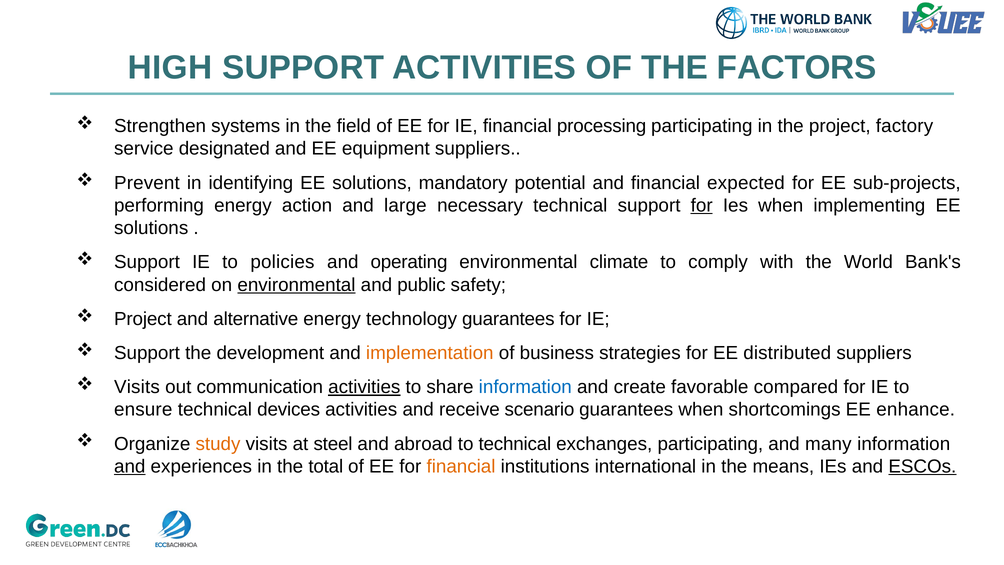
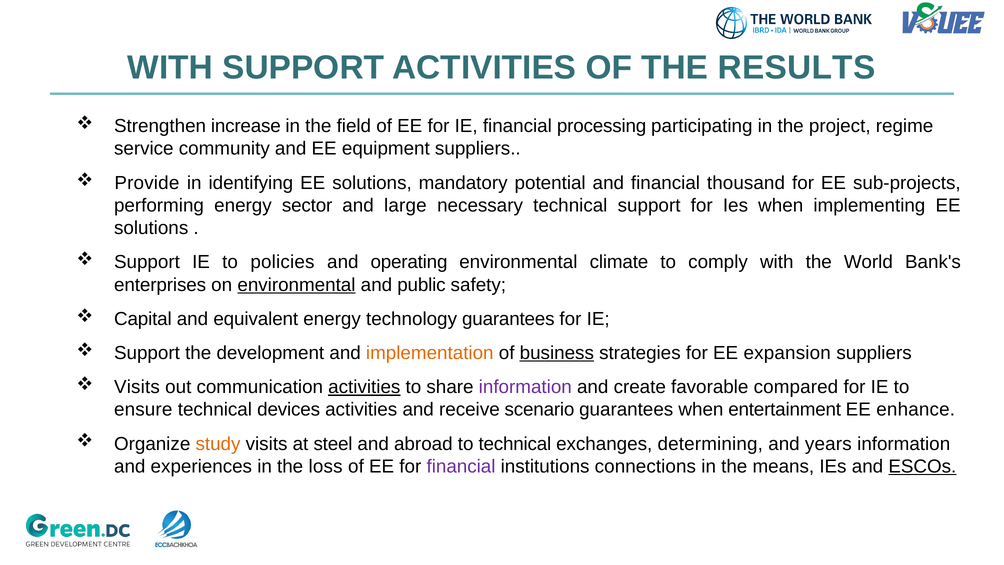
HIGH at (170, 68): HIGH -> WITH
FACTORS: FACTORS -> RESULTS
systems: systems -> increase
factory: factory -> regime
designated: designated -> community
Prevent: Prevent -> Provide
expected: expected -> thousand
action: action -> sector
for at (702, 205) underline: present -> none
considered: considered -> enterprises
Project at (143, 319): Project -> Capital
alternative: alternative -> equivalent
business underline: none -> present
distributed: distributed -> expansion
information at (525, 387) colour: blue -> purple
shortcomings: shortcomings -> entertainment
exchanges participating: participating -> determining
many: many -> years
and at (130, 466) underline: present -> none
total: total -> loss
financial at (461, 466) colour: orange -> purple
international: international -> connections
